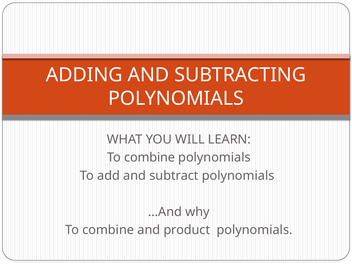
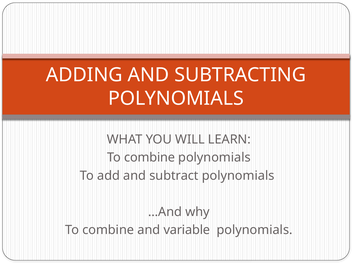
product: product -> variable
